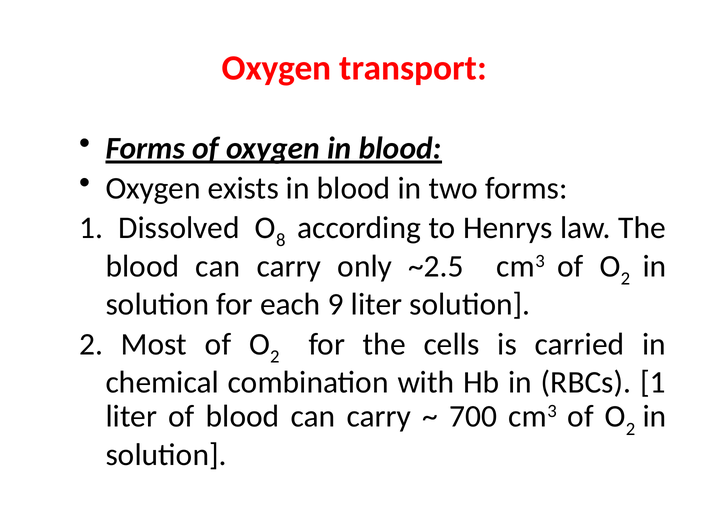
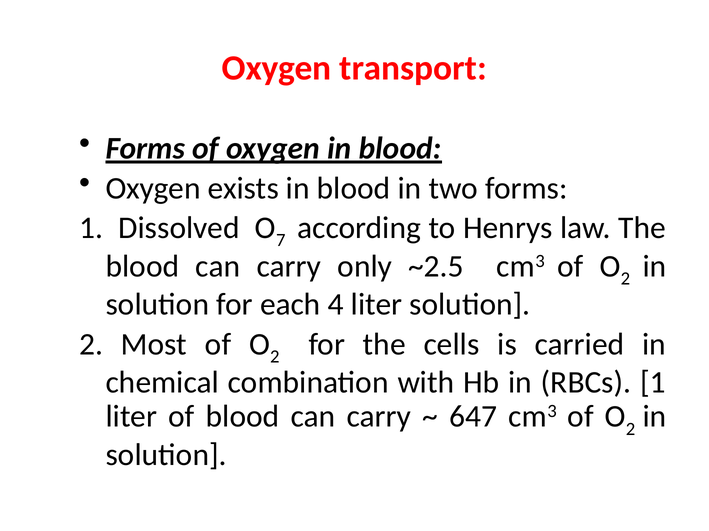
8: 8 -> 7
9: 9 -> 4
700: 700 -> 647
